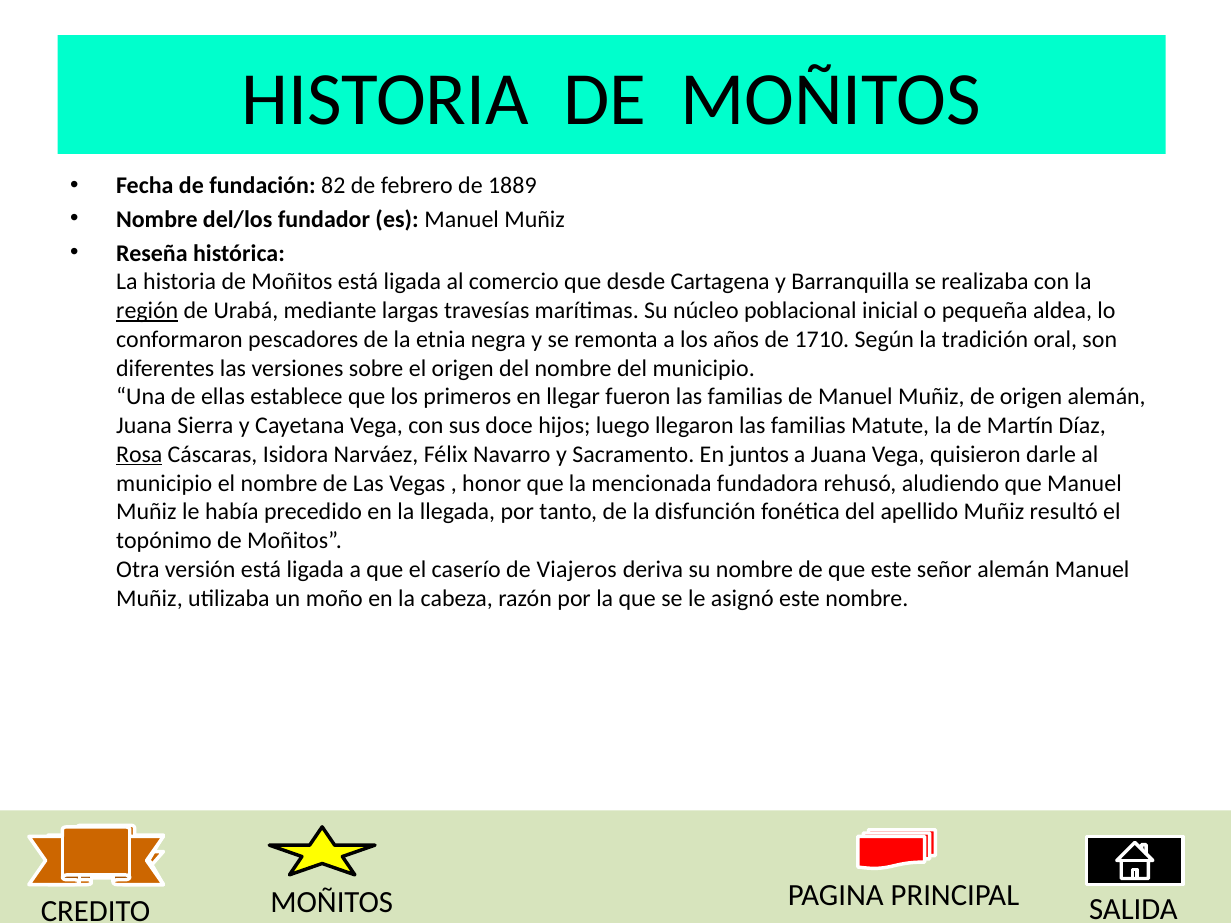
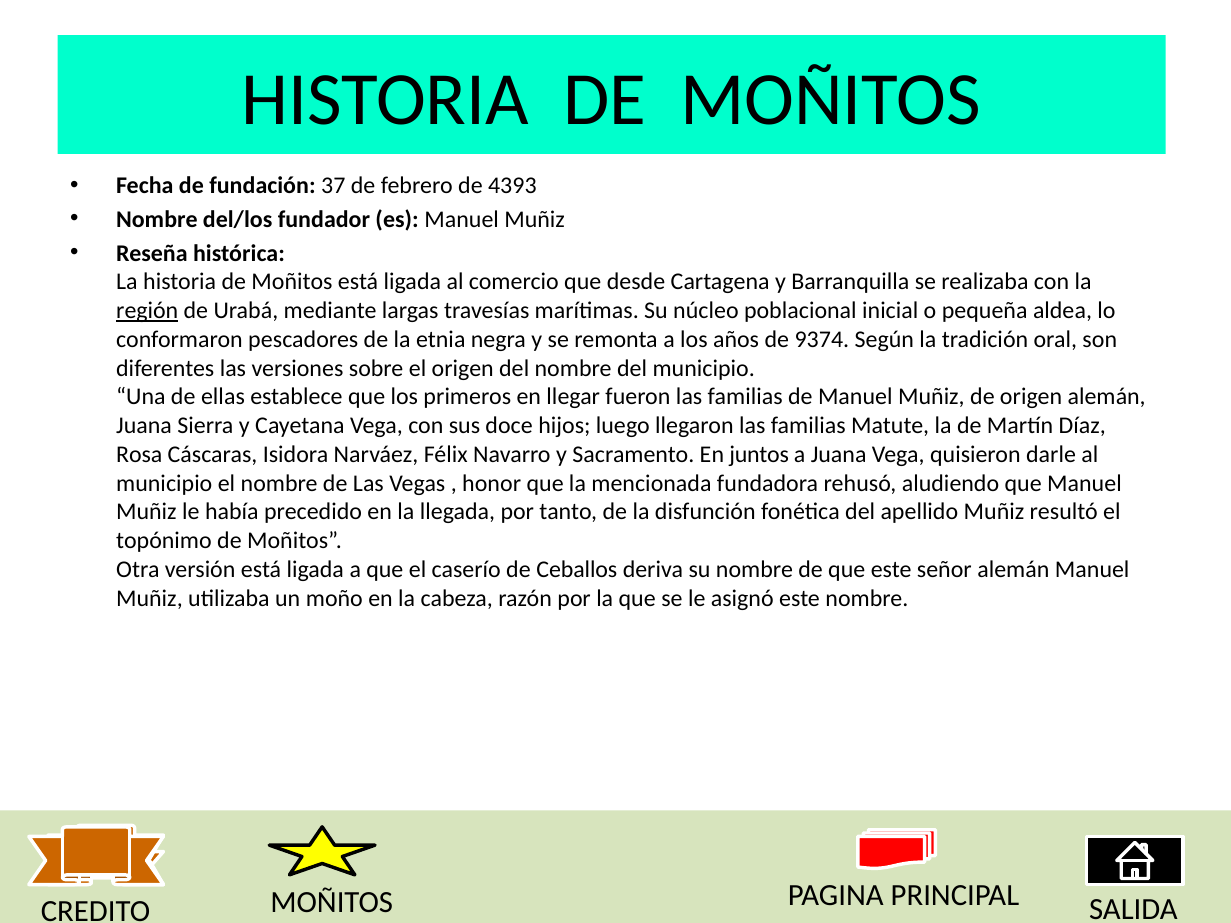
82: 82 -> 37
1889: 1889 -> 4393
1710: 1710 -> 9374
Rosa underline: present -> none
Viajeros: Viajeros -> Ceballos
